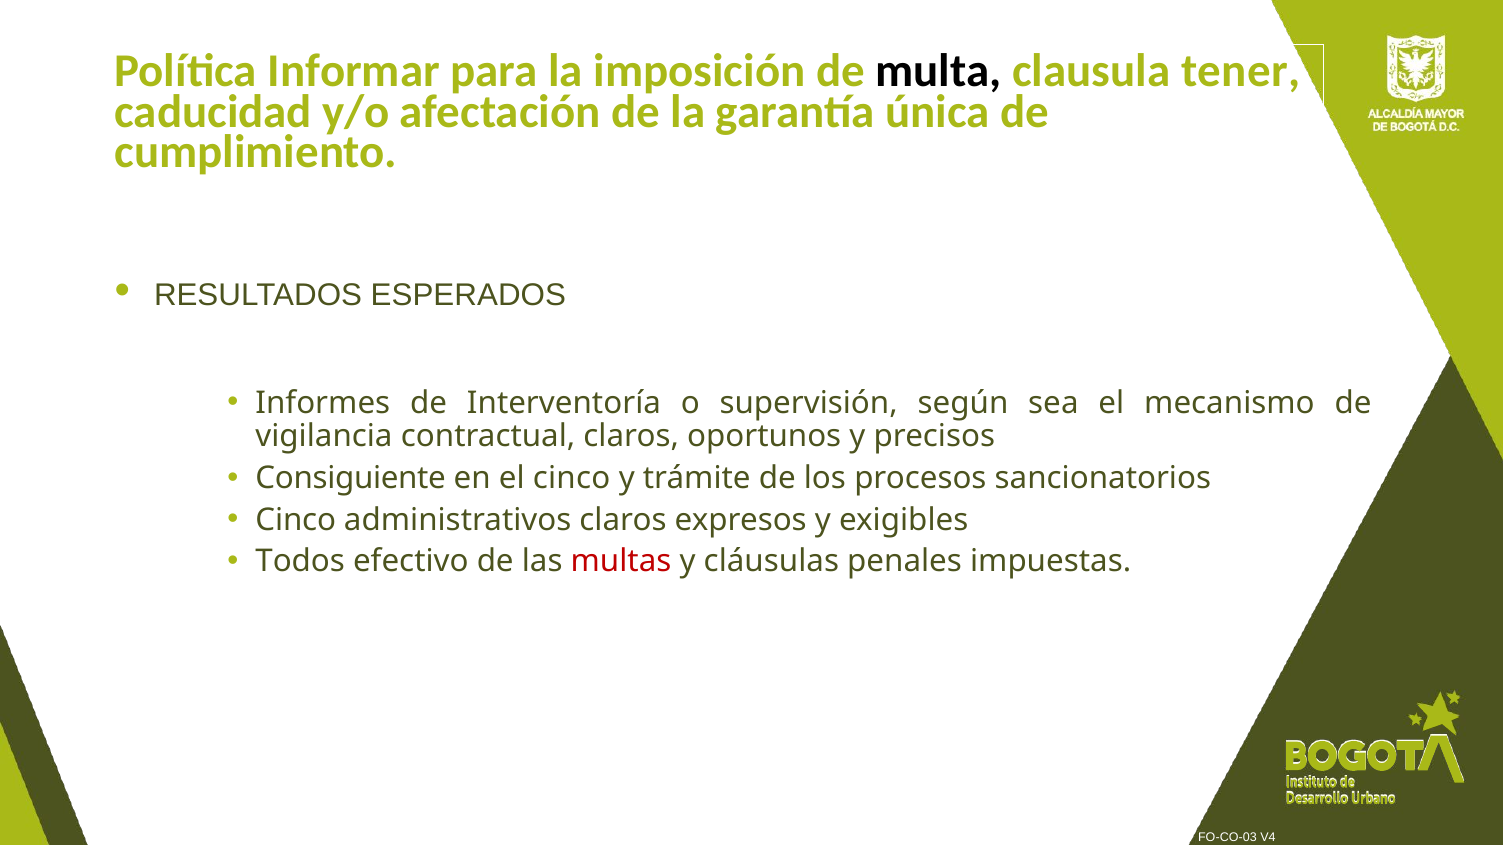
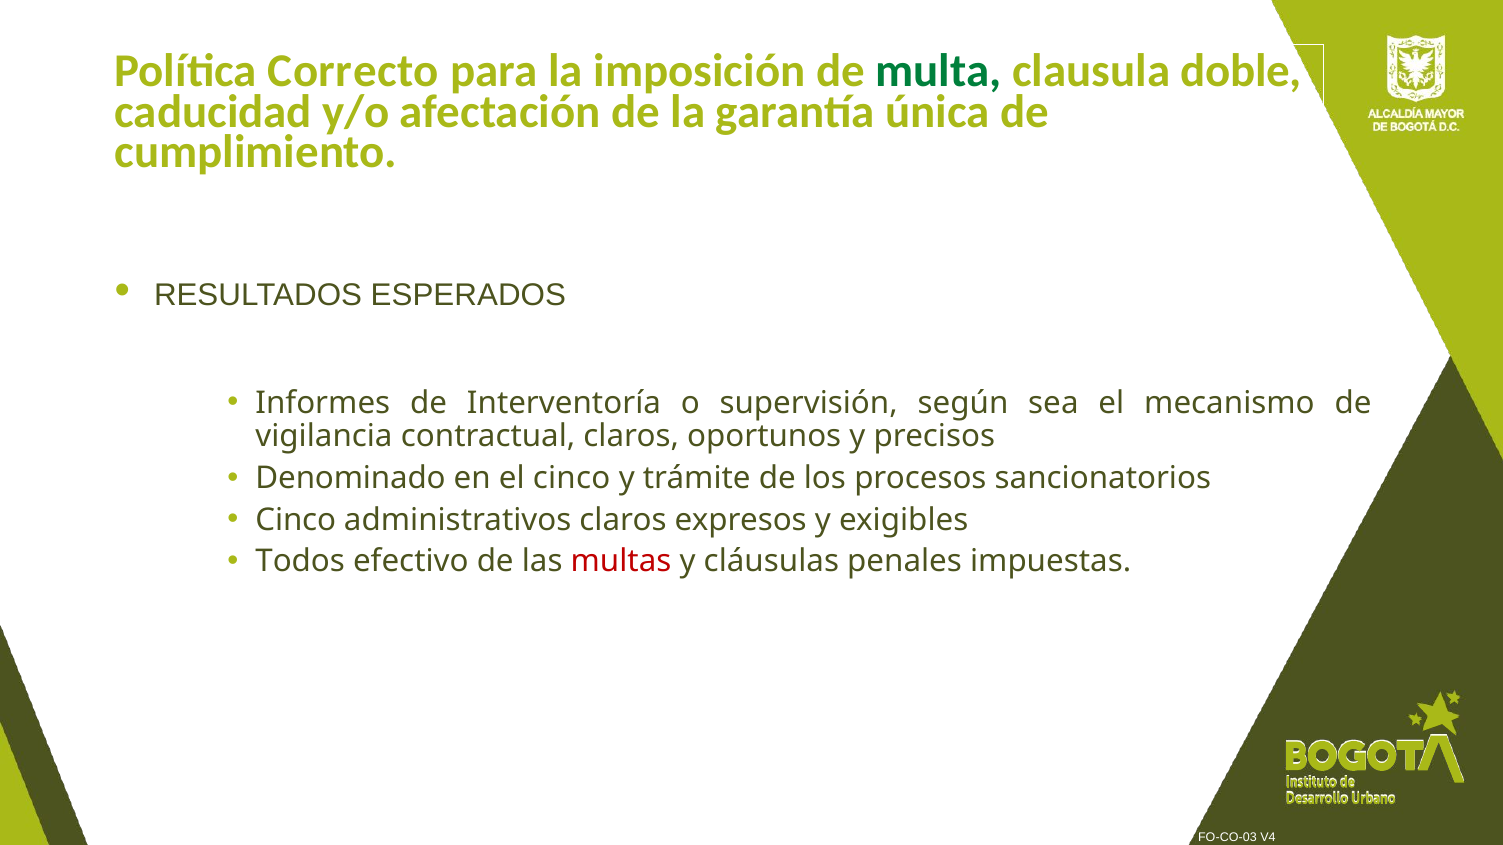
Informar: Informar -> Correcto
multa colour: black -> green
tener: tener -> doble
Consiguiente: Consiguiente -> Denominado
